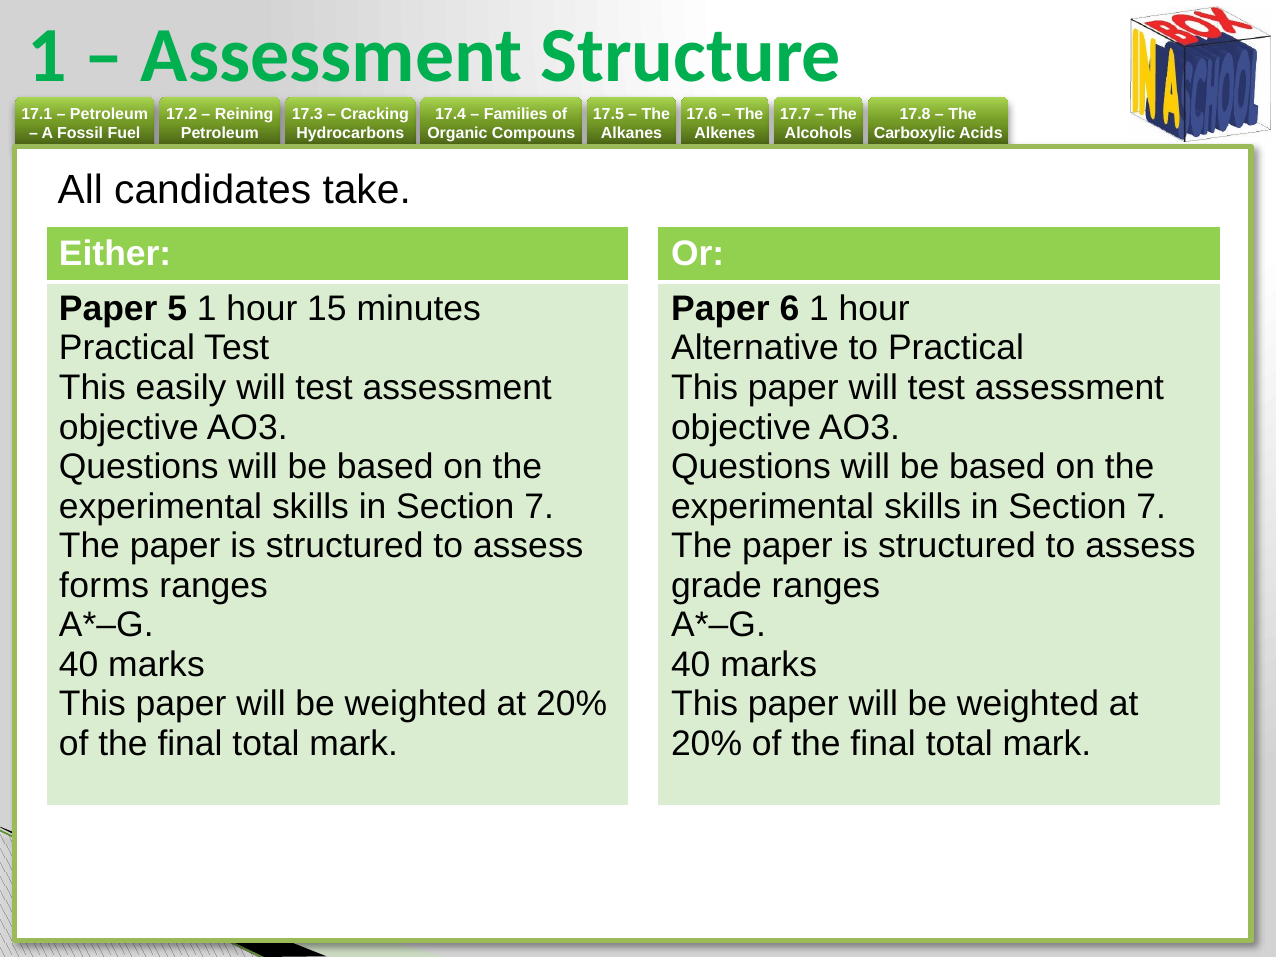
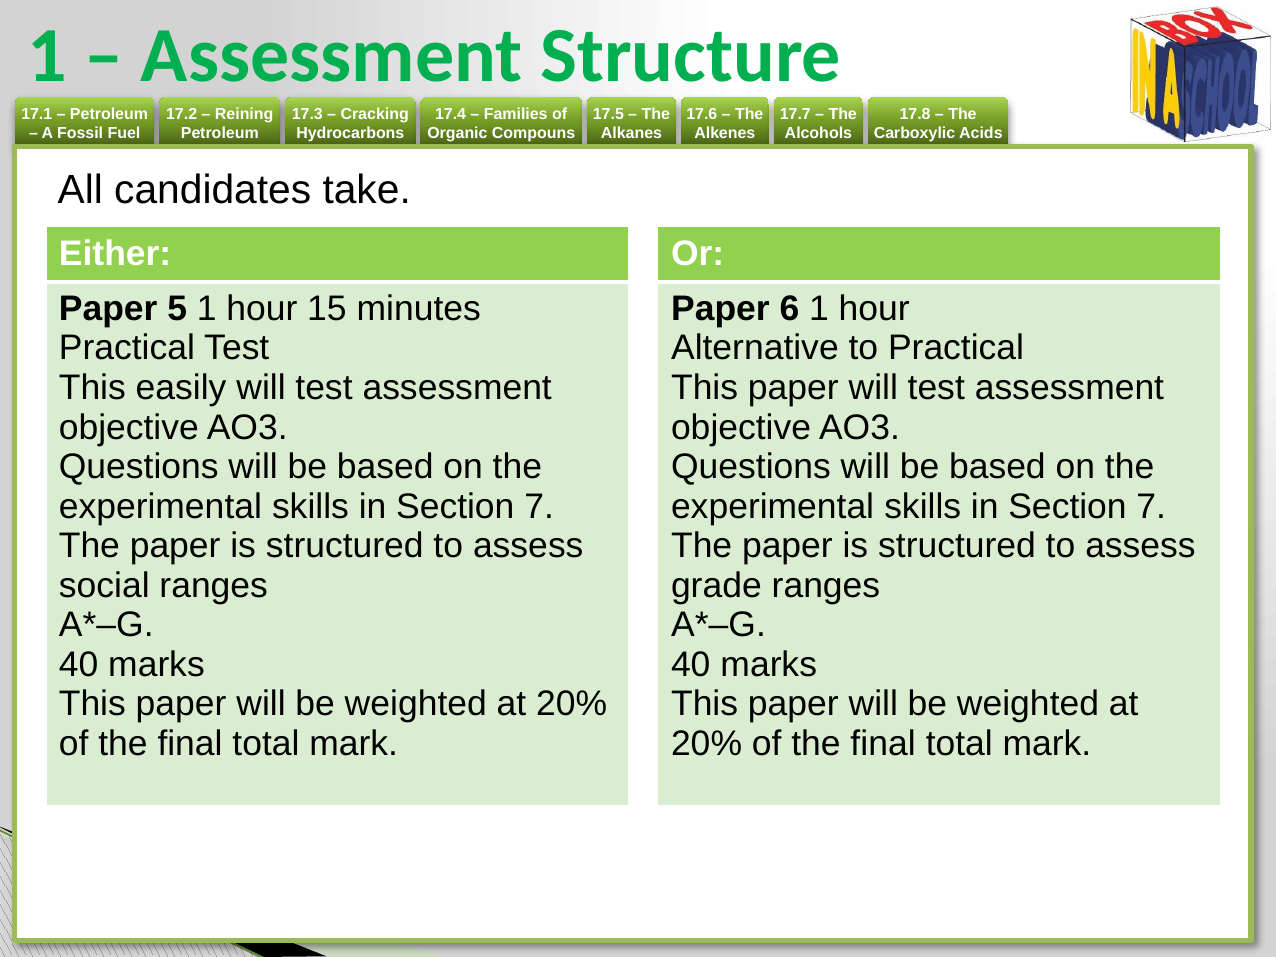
forms: forms -> social
